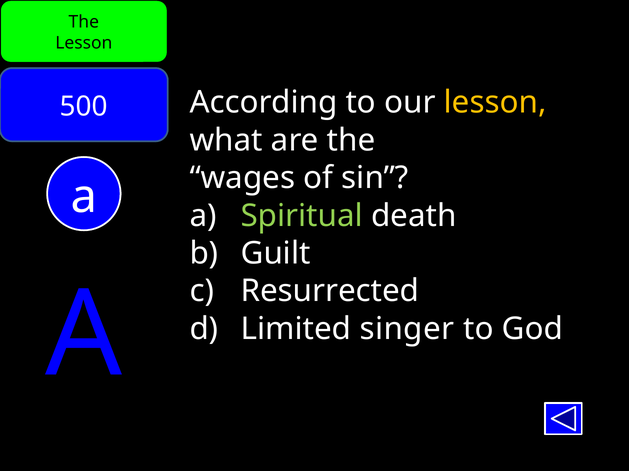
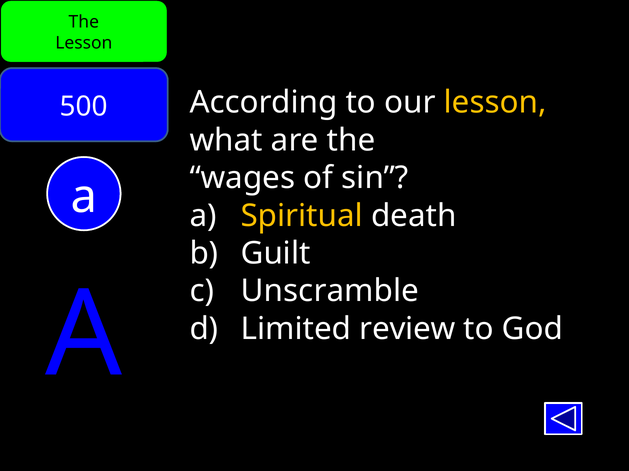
Spiritual colour: light green -> yellow
Resurrected: Resurrected -> Unscramble
singer: singer -> review
